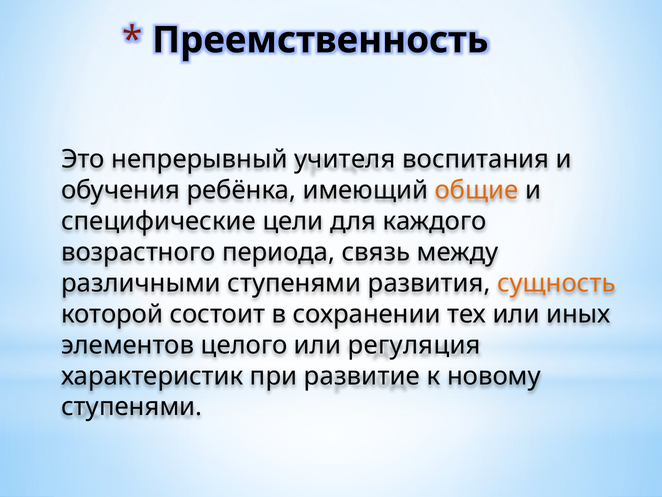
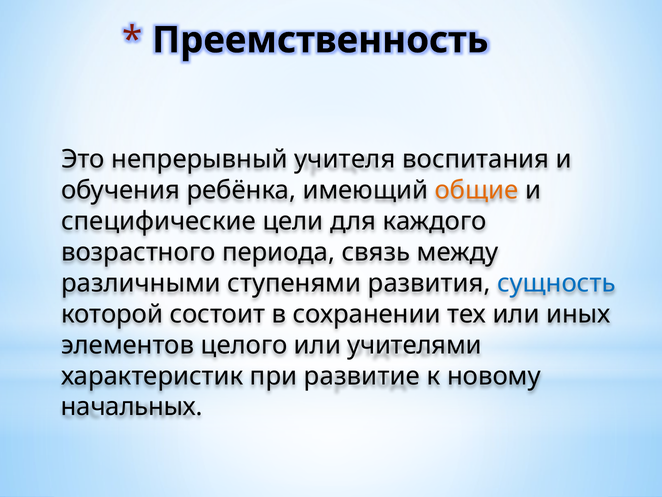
сущность colour: orange -> blue
регуляция: регуляция -> учителями
ступенями at (132, 407): ступенями -> начальных
